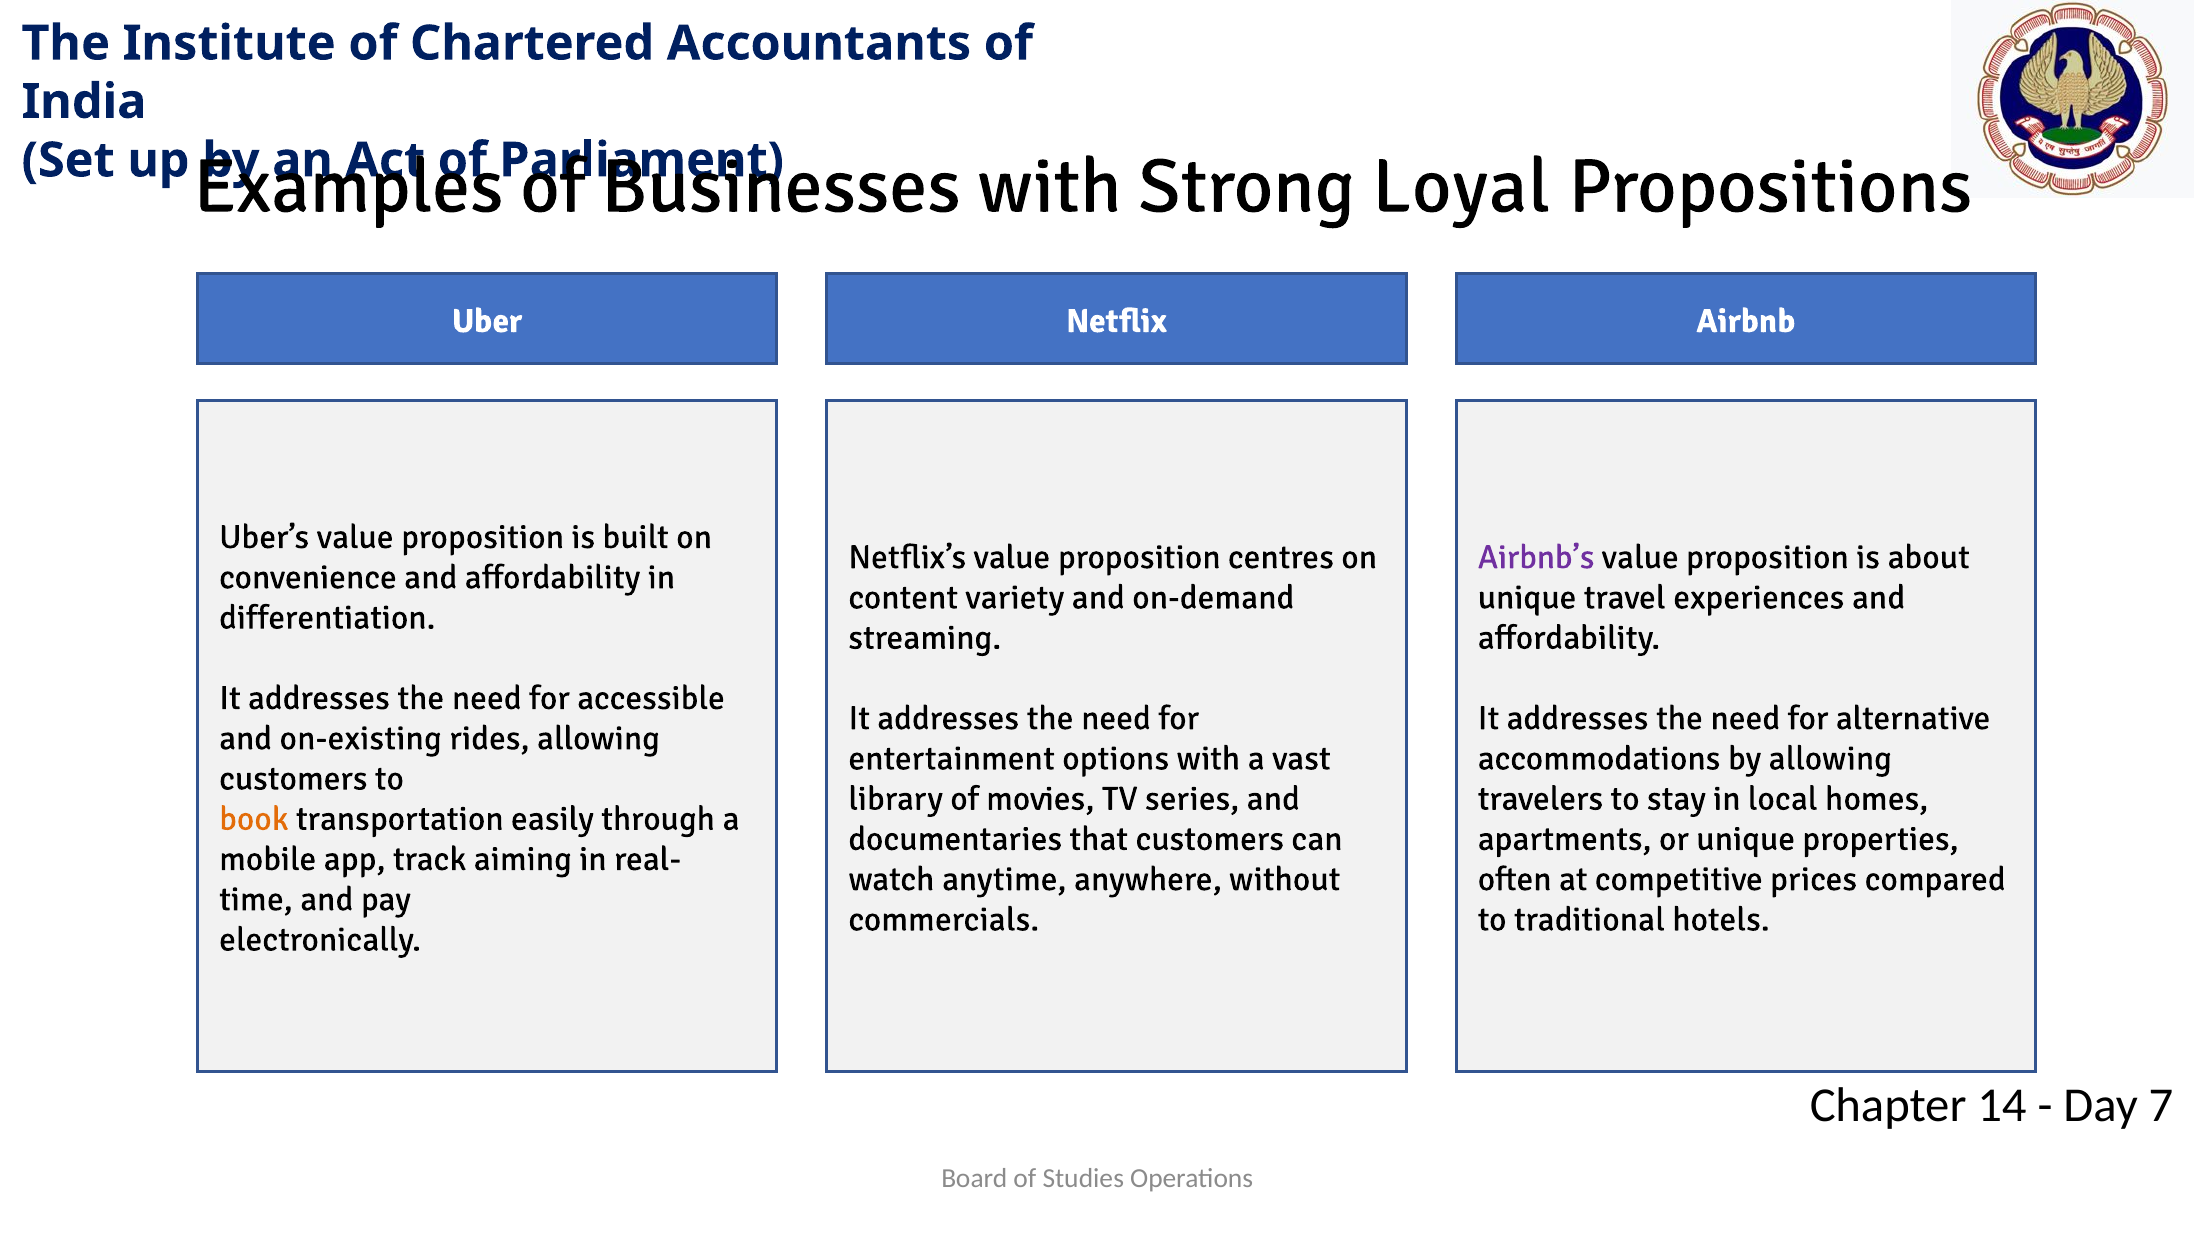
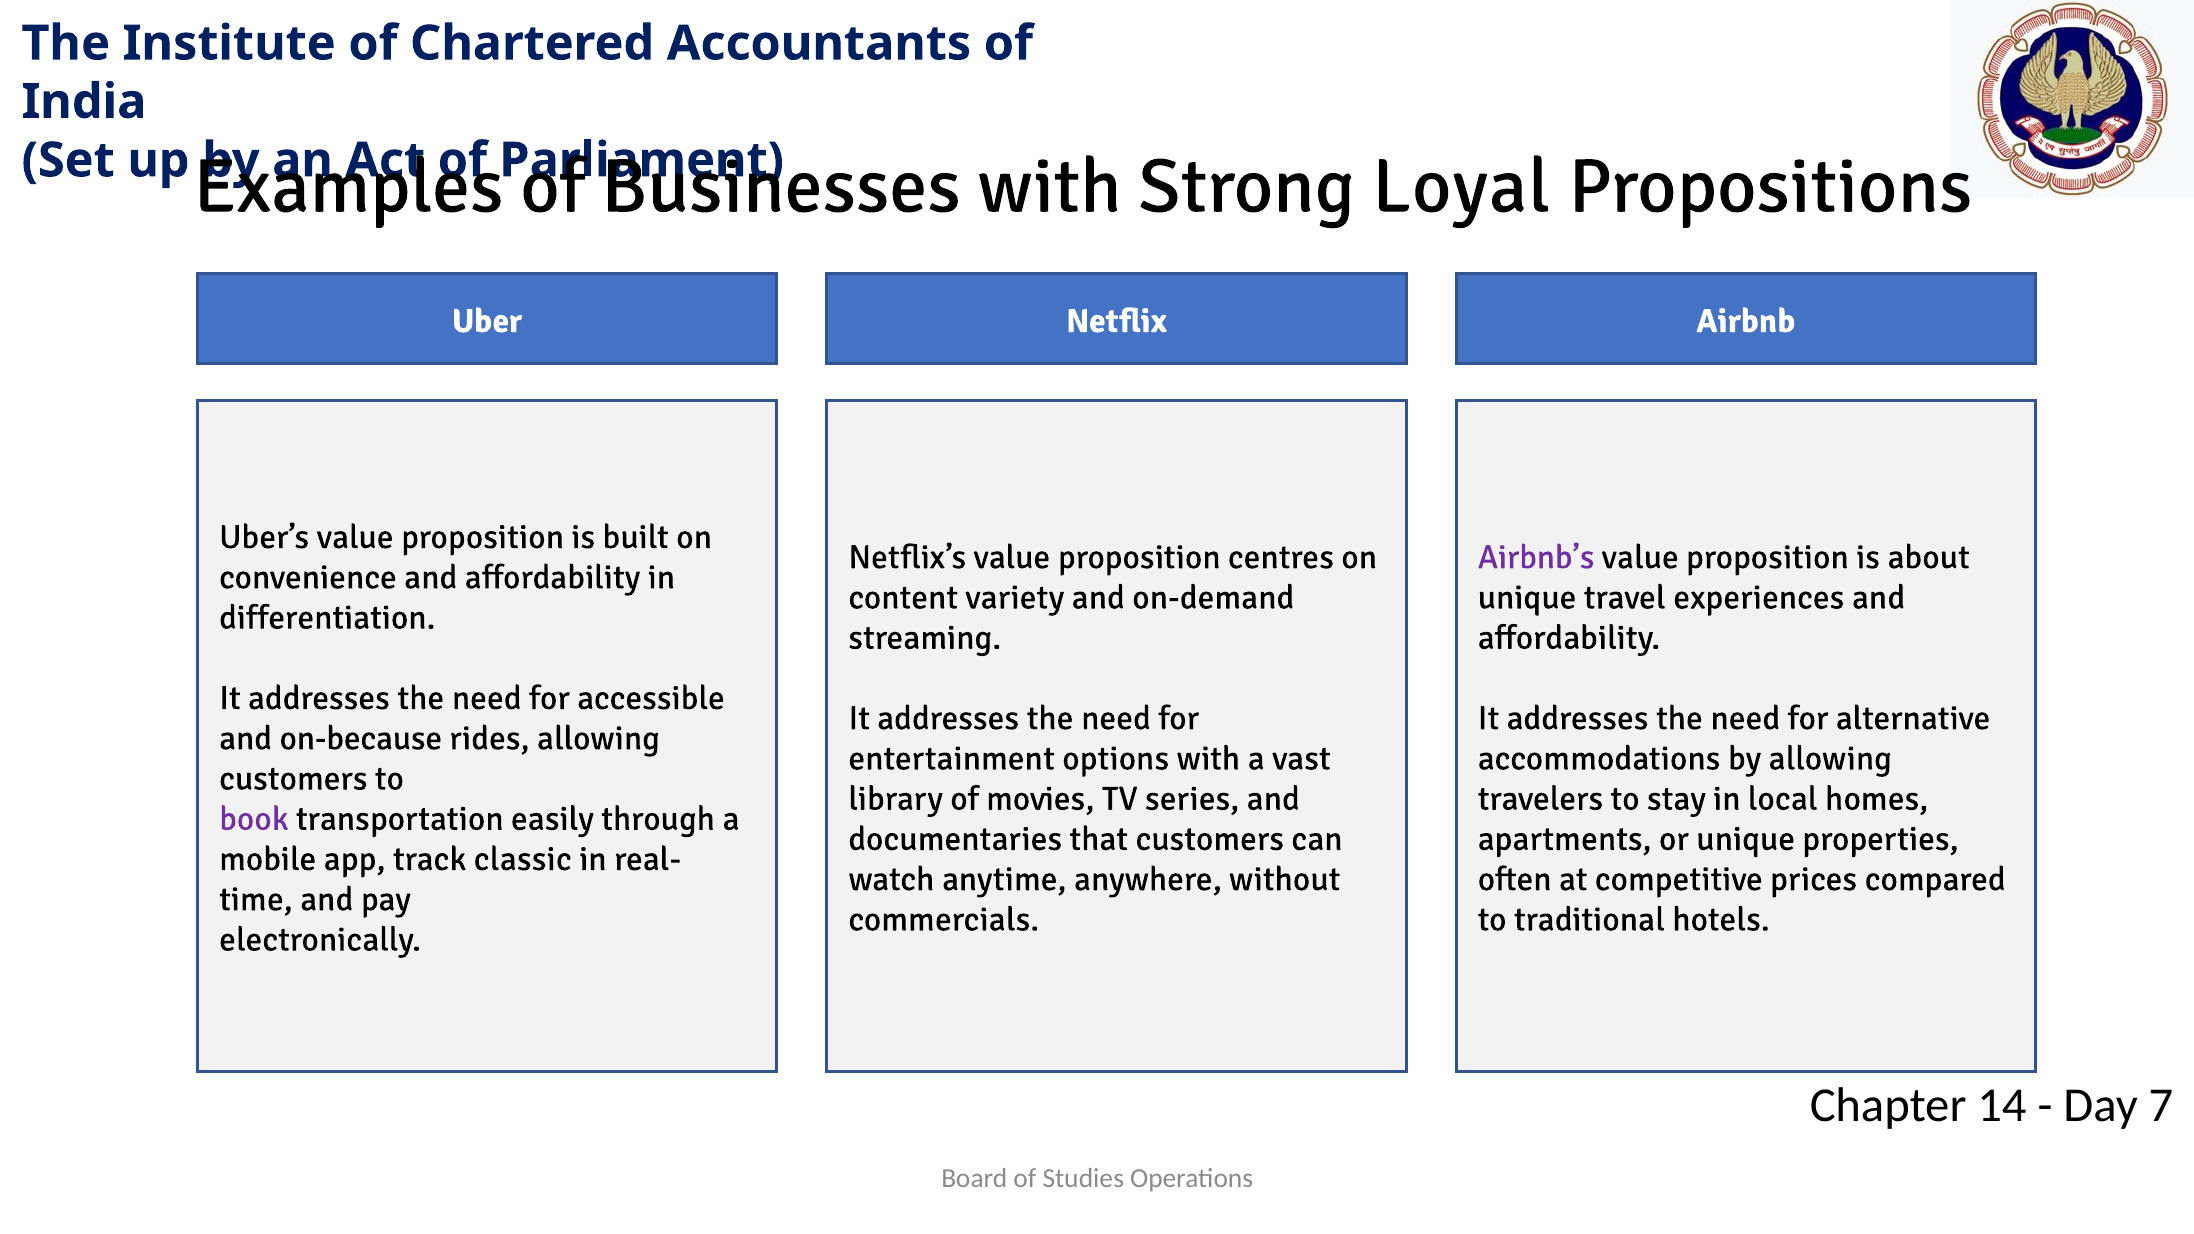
on-existing: on-existing -> on-because
book colour: orange -> purple
aiming: aiming -> classic
